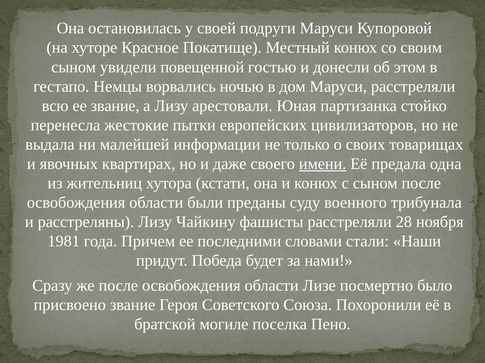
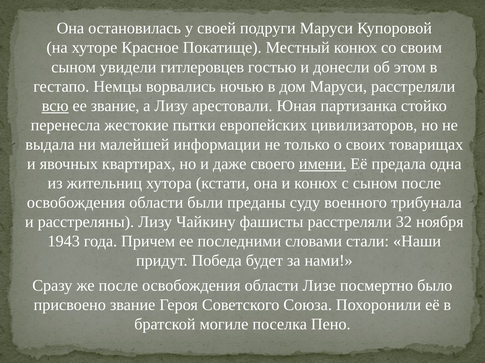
повещенной: повещенной -> гитлеровцев
всю underline: none -> present
28: 28 -> 32
1981: 1981 -> 1943
